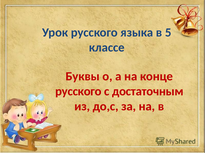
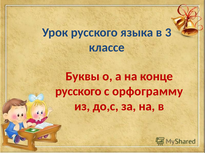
5: 5 -> 3
достаточным: достаточным -> орфограмму
